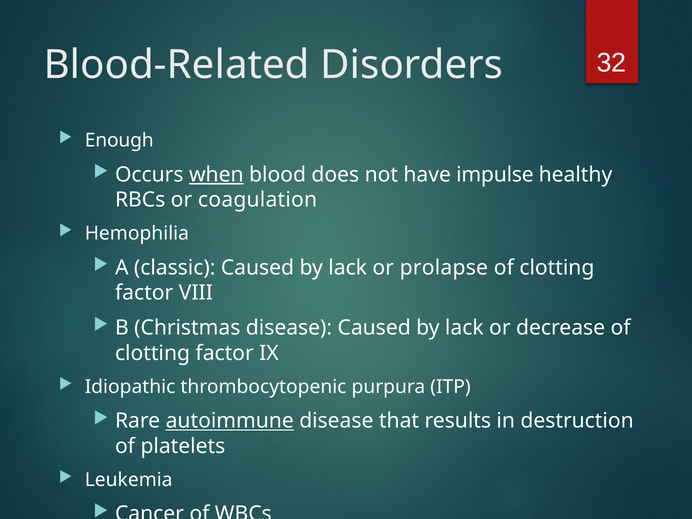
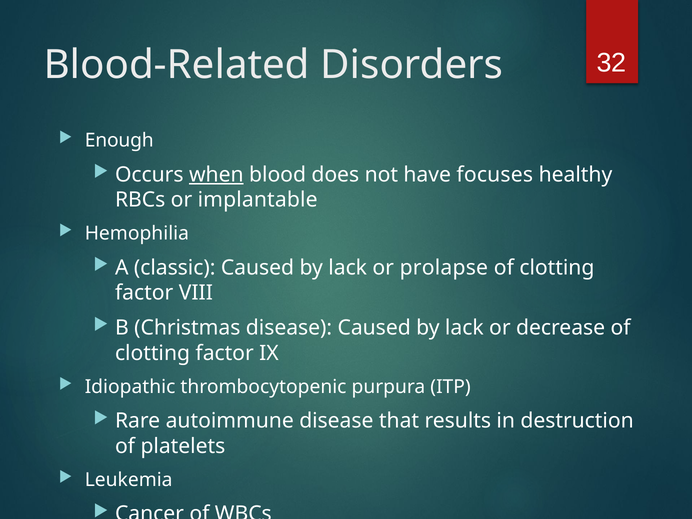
impulse: impulse -> focuses
coagulation: coagulation -> implantable
autoimmune underline: present -> none
